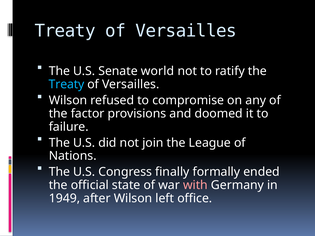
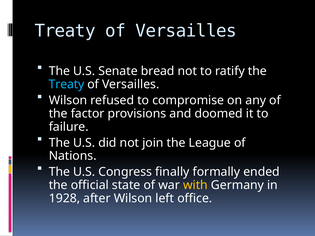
world: world -> bread
with colour: pink -> yellow
1949: 1949 -> 1928
